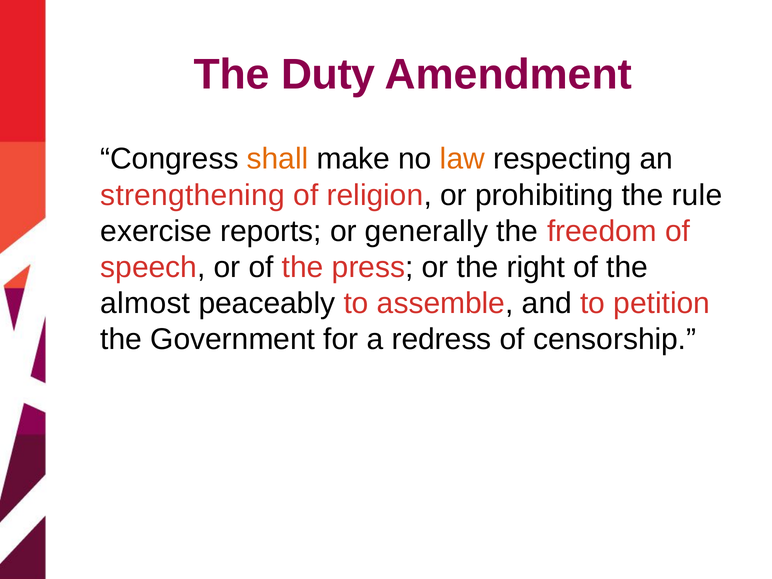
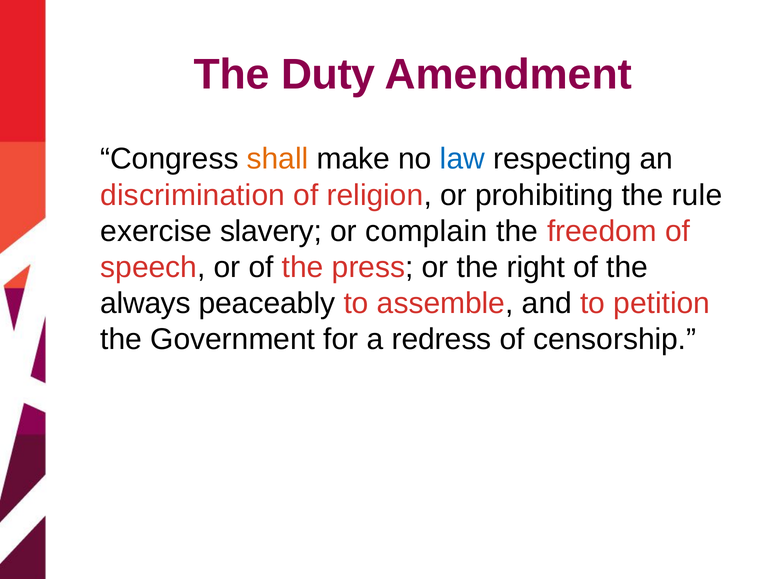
law colour: orange -> blue
strengthening: strengthening -> discrimination
reports: reports -> slavery
generally: generally -> complain
almost: almost -> always
